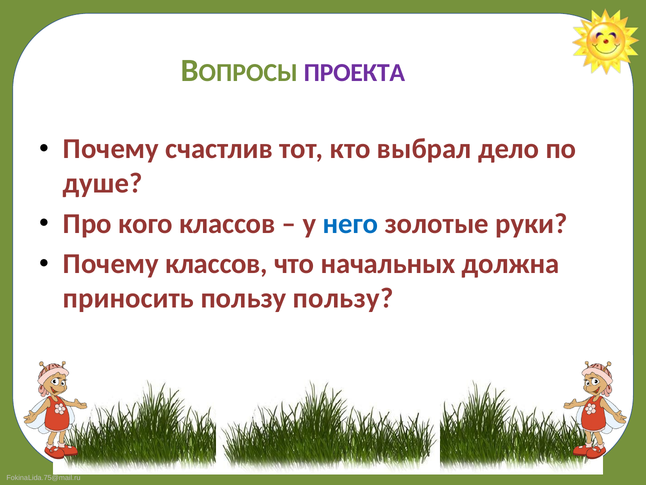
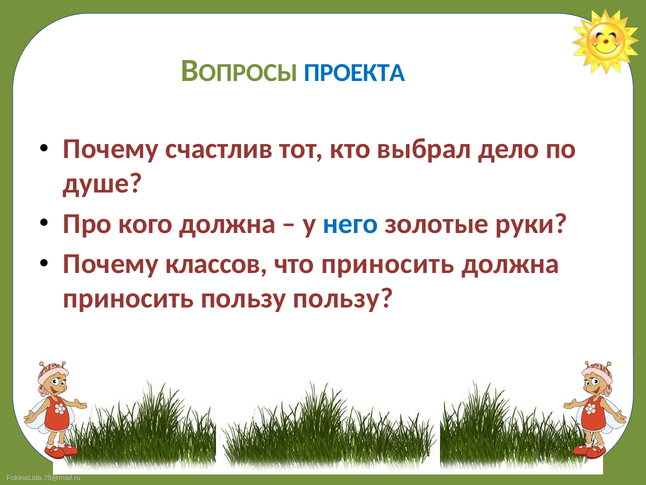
ПРОЕКТА colour: purple -> blue
кого классов: классов -> должна
что начальных: начальных -> приносить
